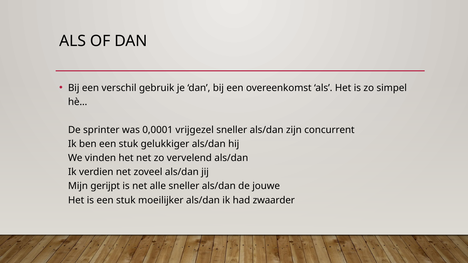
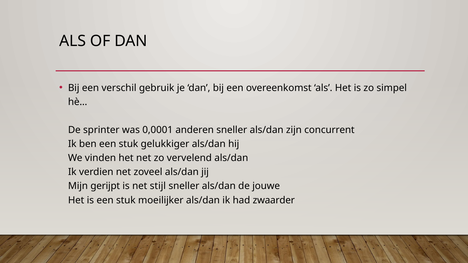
vrijgezel: vrijgezel -> anderen
alle: alle -> stijl
